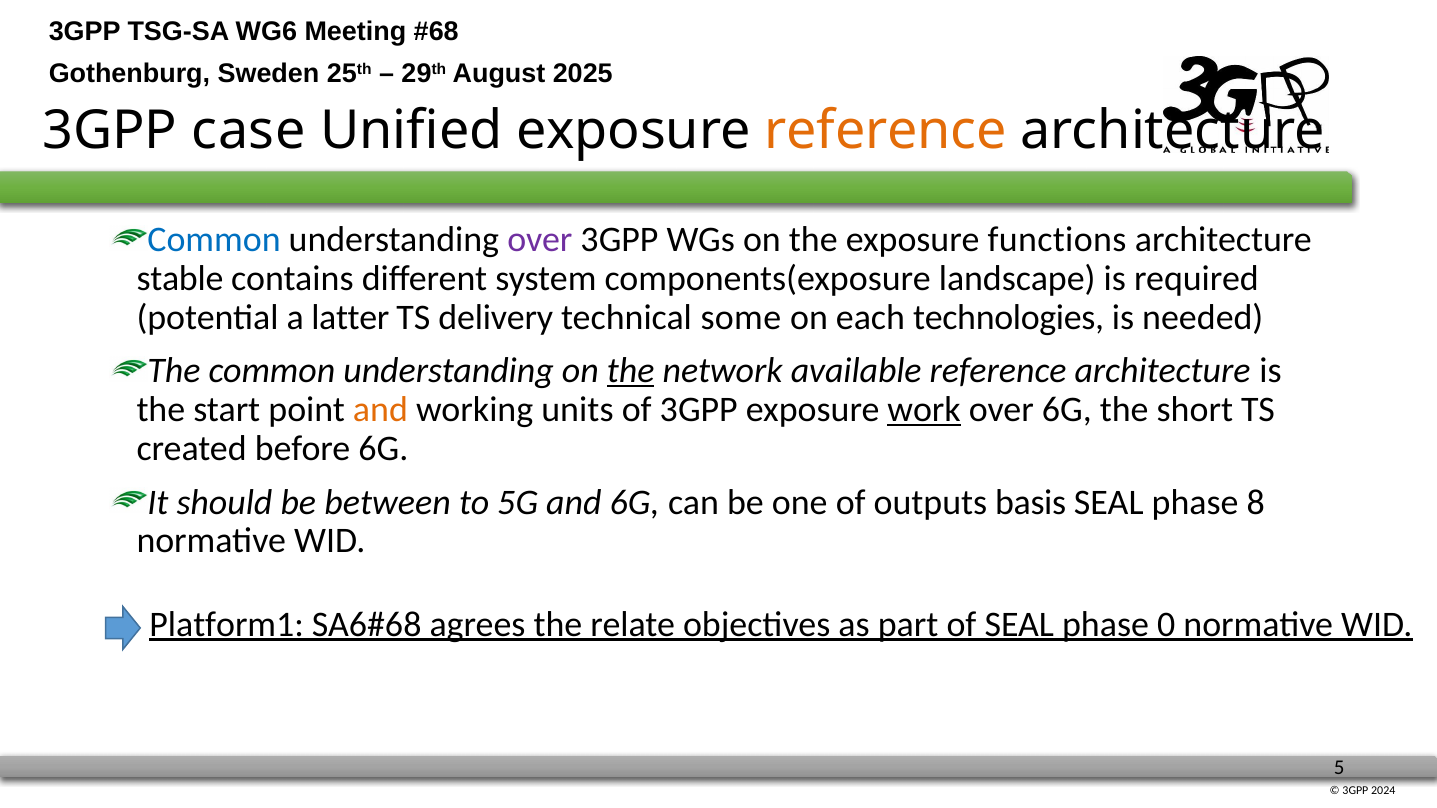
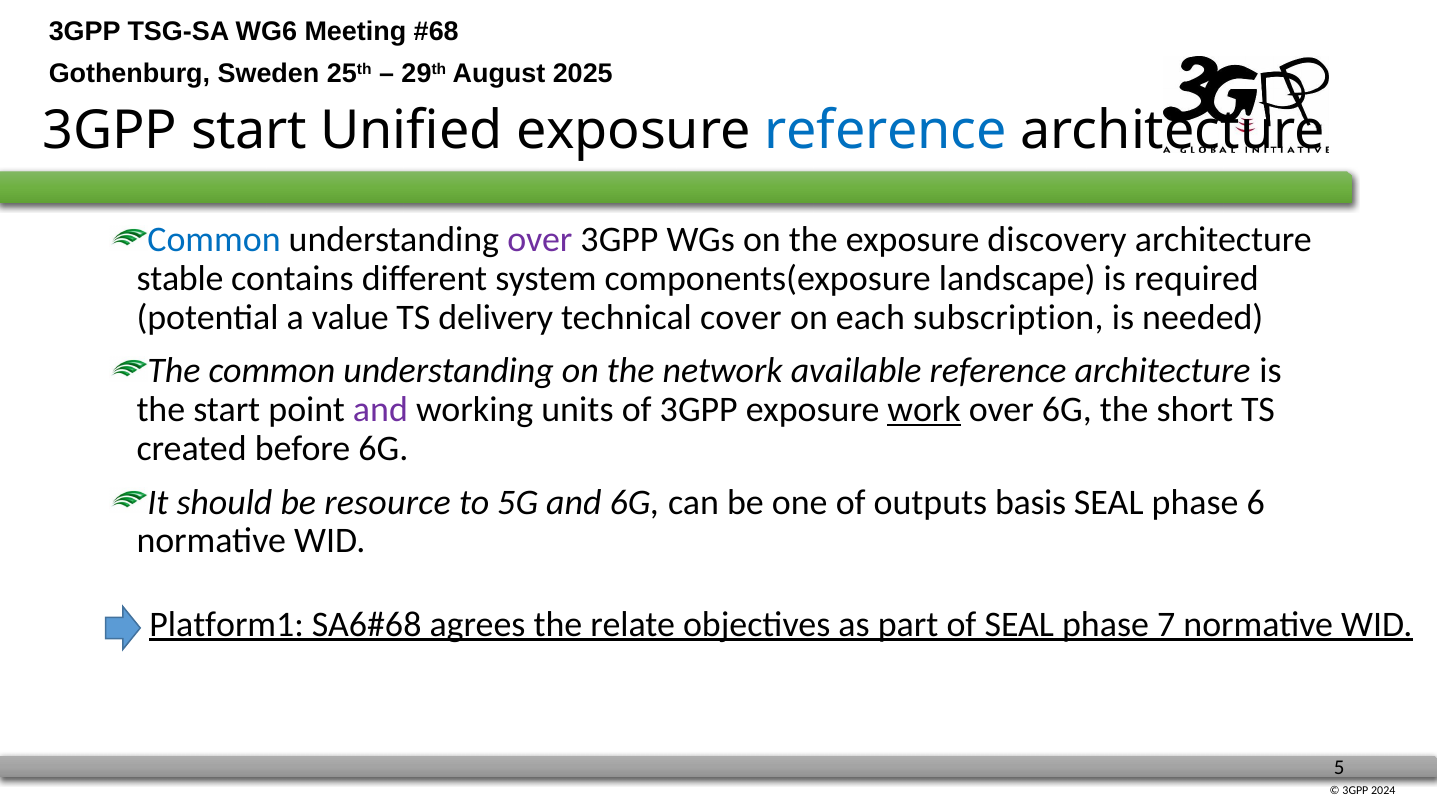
3GPP case: case -> start
reference at (886, 130) colour: orange -> blue
functions: functions -> discovery
latter: latter -> value
some: some -> cover
technologies: technologies -> subscription
the at (631, 371) underline: present -> none
and at (380, 410) colour: orange -> purple
between: between -> resource
8: 8 -> 6
0: 0 -> 7
